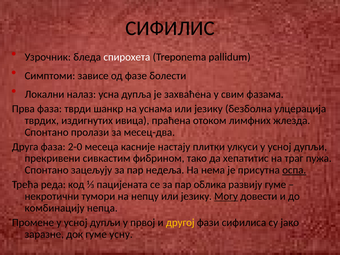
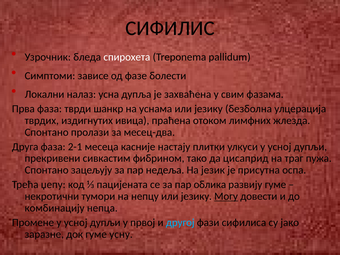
2-0: 2-0 -> 2-1
хепатитис: хепатитис -> цисаприд
нема: нема -> језик
оспа underline: present -> none
реда: реда -> џепу
другој colour: yellow -> light blue
